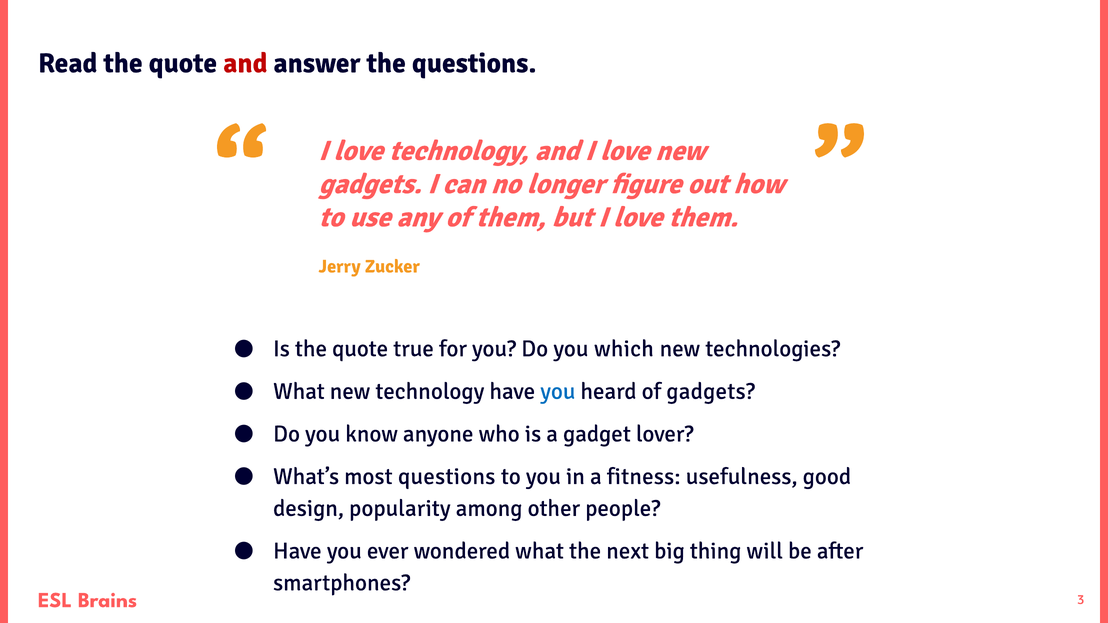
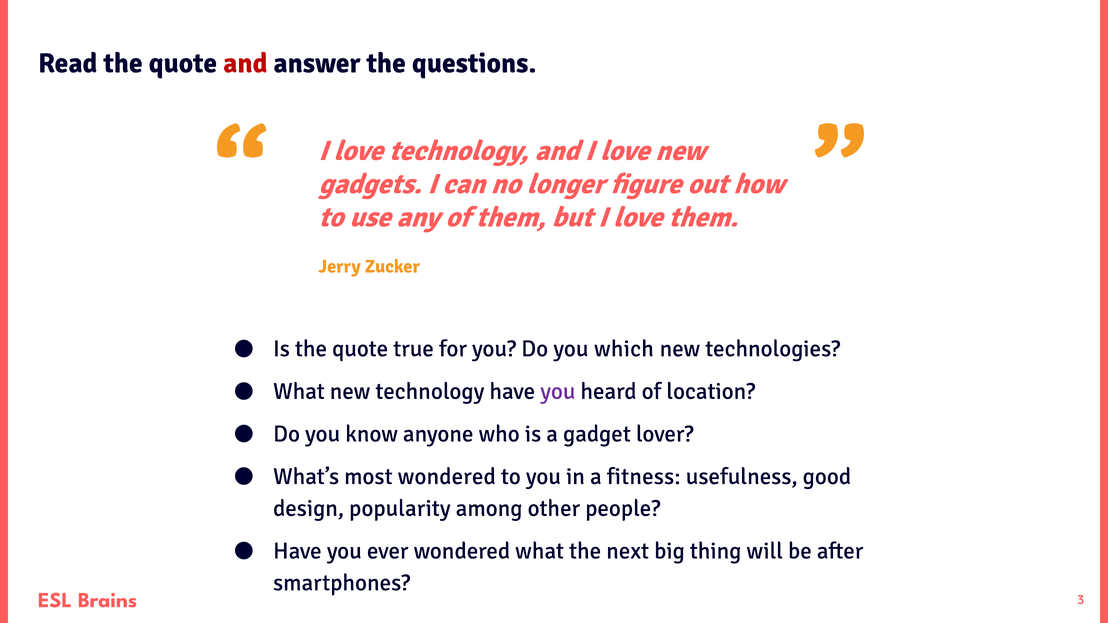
you at (558, 391) colour: blue -> purple
of gadgets: gadgets -> location
most questions: questions -> wondered
